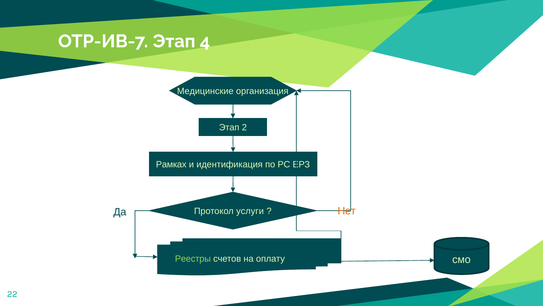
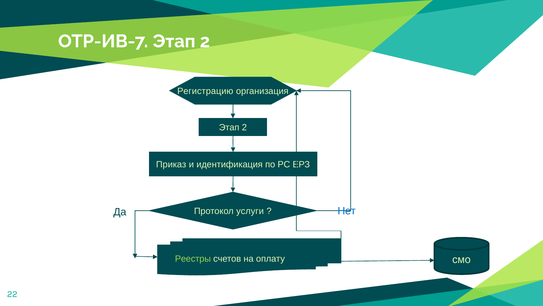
ОТР-ИВ-7 Этап 4: 4 -> 2
Медицинские: Медицинские -> Регистрацию
Рамках: Рамках -> Приказ
Нет colour: orange -> blue
